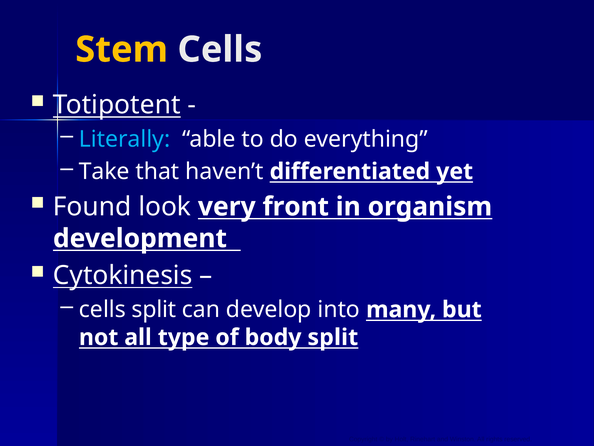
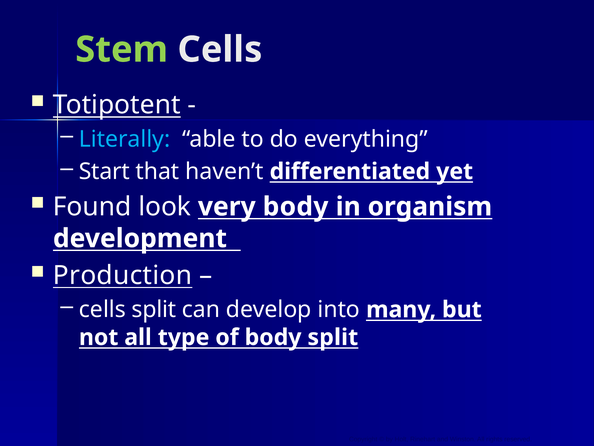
Stem colour: yellow -> light green
Take: Take -> Start
very front: front -> body
Cytokinesis: Cytokinesis -> Production
